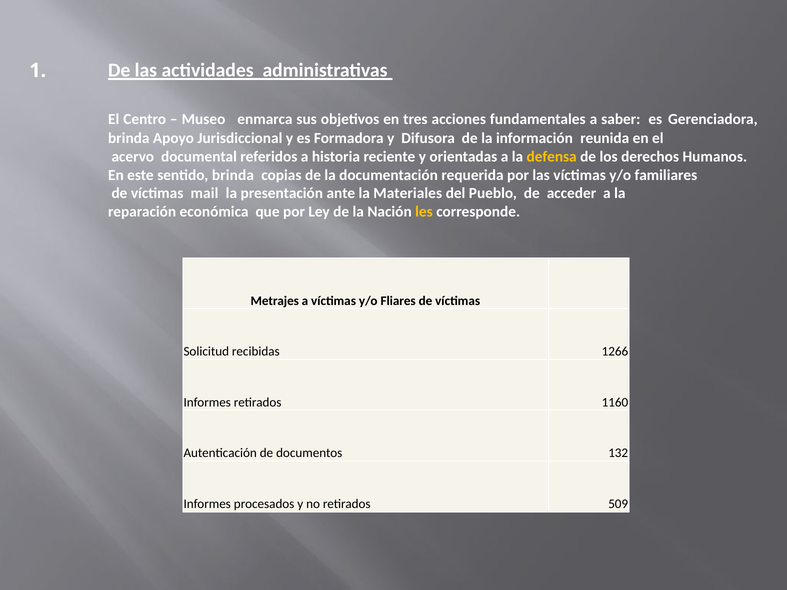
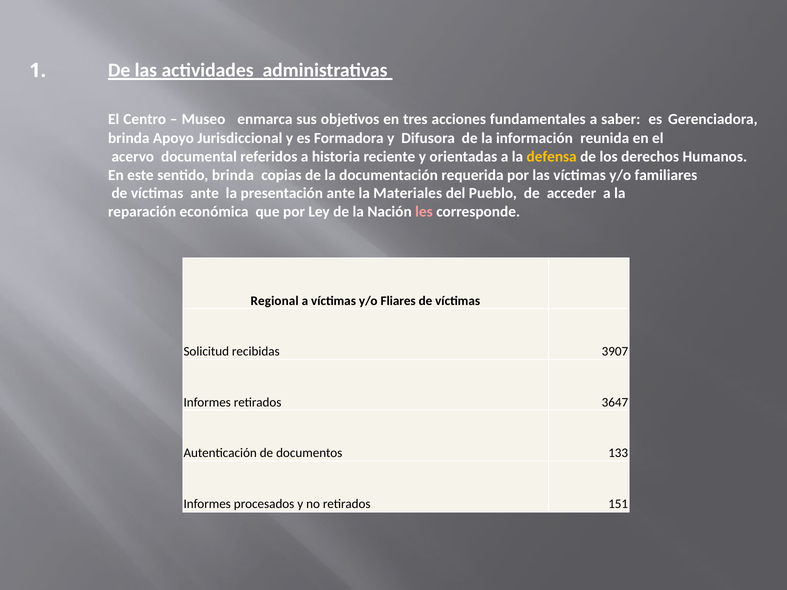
víctimas mail: mail -> ante
les colour: yellow -> pink
Metrajes: Metrajes -> Regional
1266: 1266 -> 3907
1160: 1160 -> 3647
132: 132 -> 133
509: 509 -> 151
